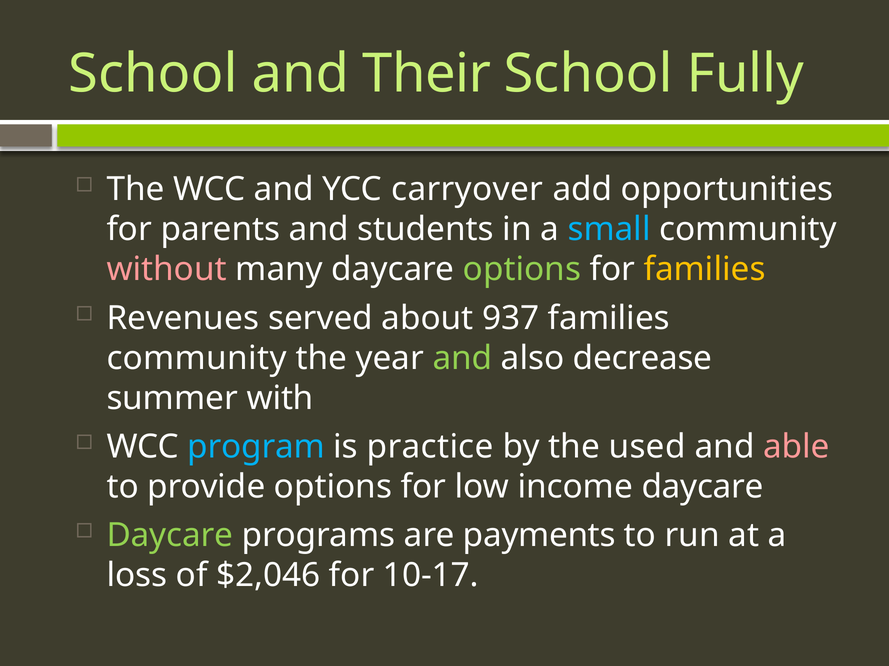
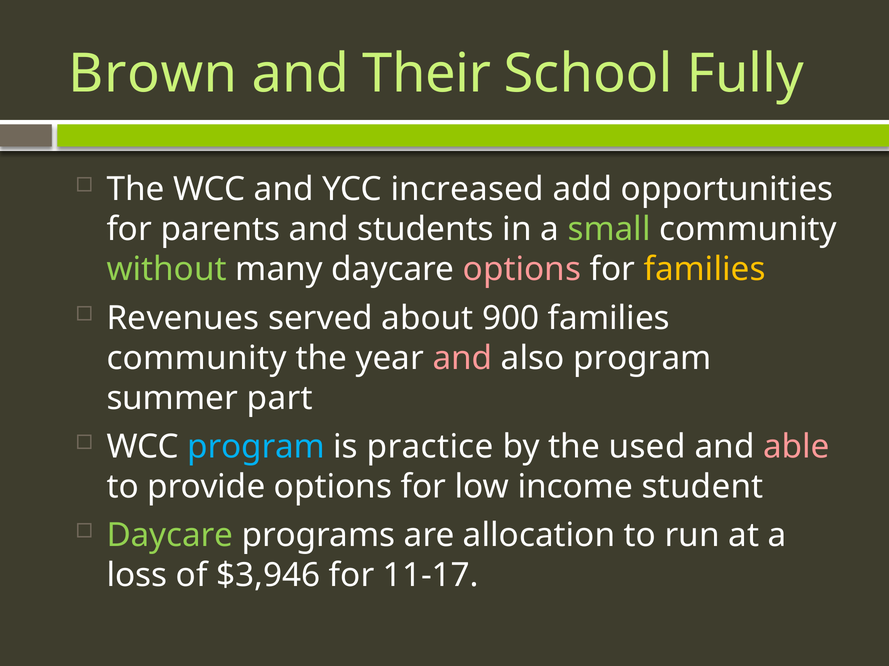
School at (153, 74): School -> Brown
carryover: carryover -> increased
small colour: light blue -> light green
without colour: pink -> light green
options at (522, 270) colour: light green -> pink
937: 937 -> 900
and at (462, 359) colour: light green -> pink
also decrease: decrease -> program
with: with -> part
income daycare: daycare -> student
payments: payments -> allocation
$2,046: $2,046 -> $3,946
10-17: 10-17 -> 11-17
